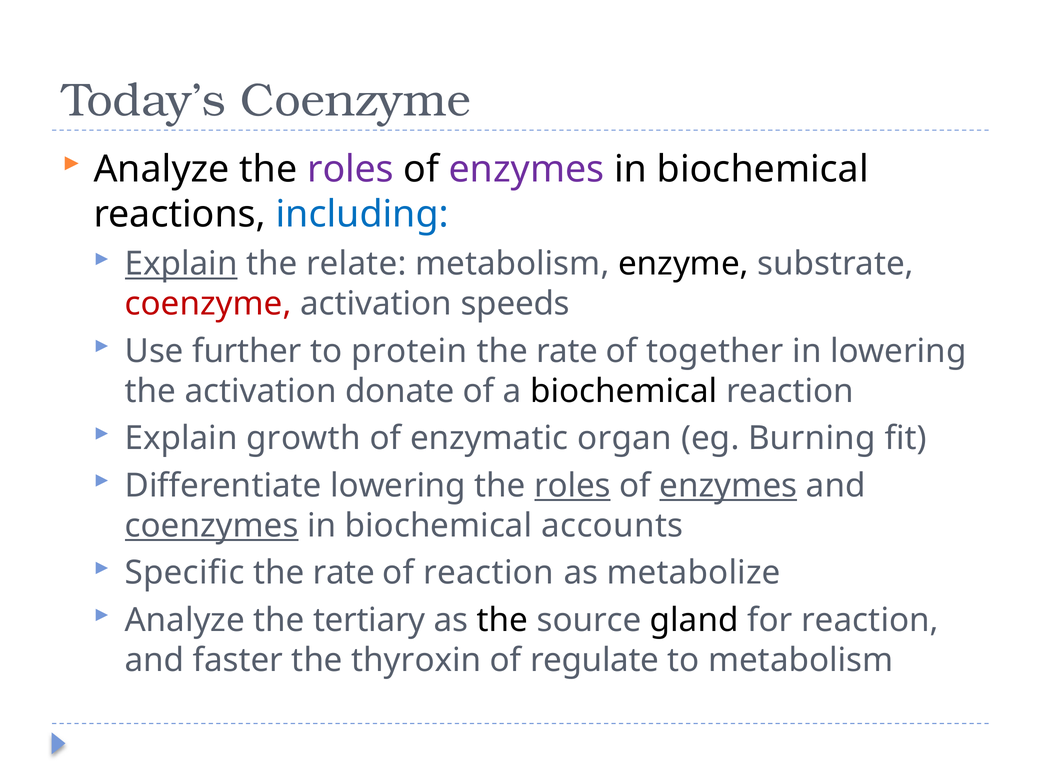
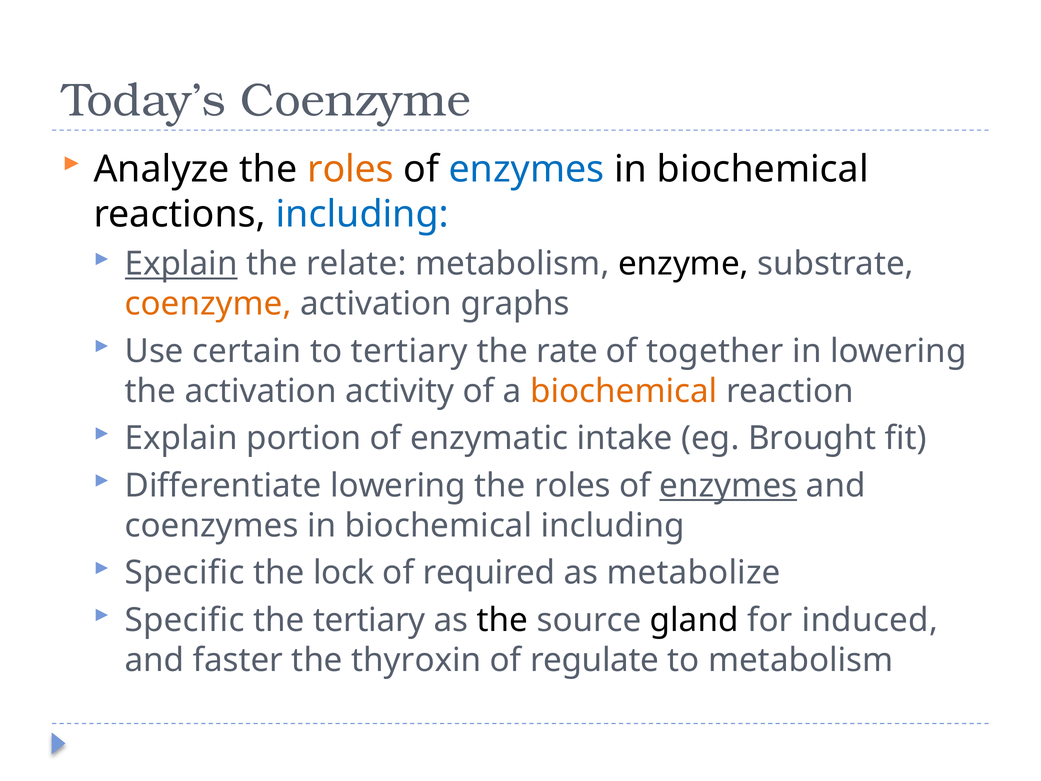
roles at (351, 169) colour: purple -> orange
enzymes at (527, 169) colour: purple -> blue
coenzyme at (208, 304) colour: red -> orange
speeds: speeds -> graphs
further: further -> certain
to protein: protein -> tertiary
donate: donate -> activity
biochemical at (624, 391) colour: black -> orange
growth: growth -> portion
organ: organ -> intake
Burning: Burning -> Brought
roles at (573, 486) underline: present -> none
coenzymes underline: present -> none
biochemical accounts: accounts -> including
rate at (344, 573): rate -> lock
of reaction: reaction -> required
Analyze at (185, 620): Analyze -> Specific
for reaction: reaction -> induced
